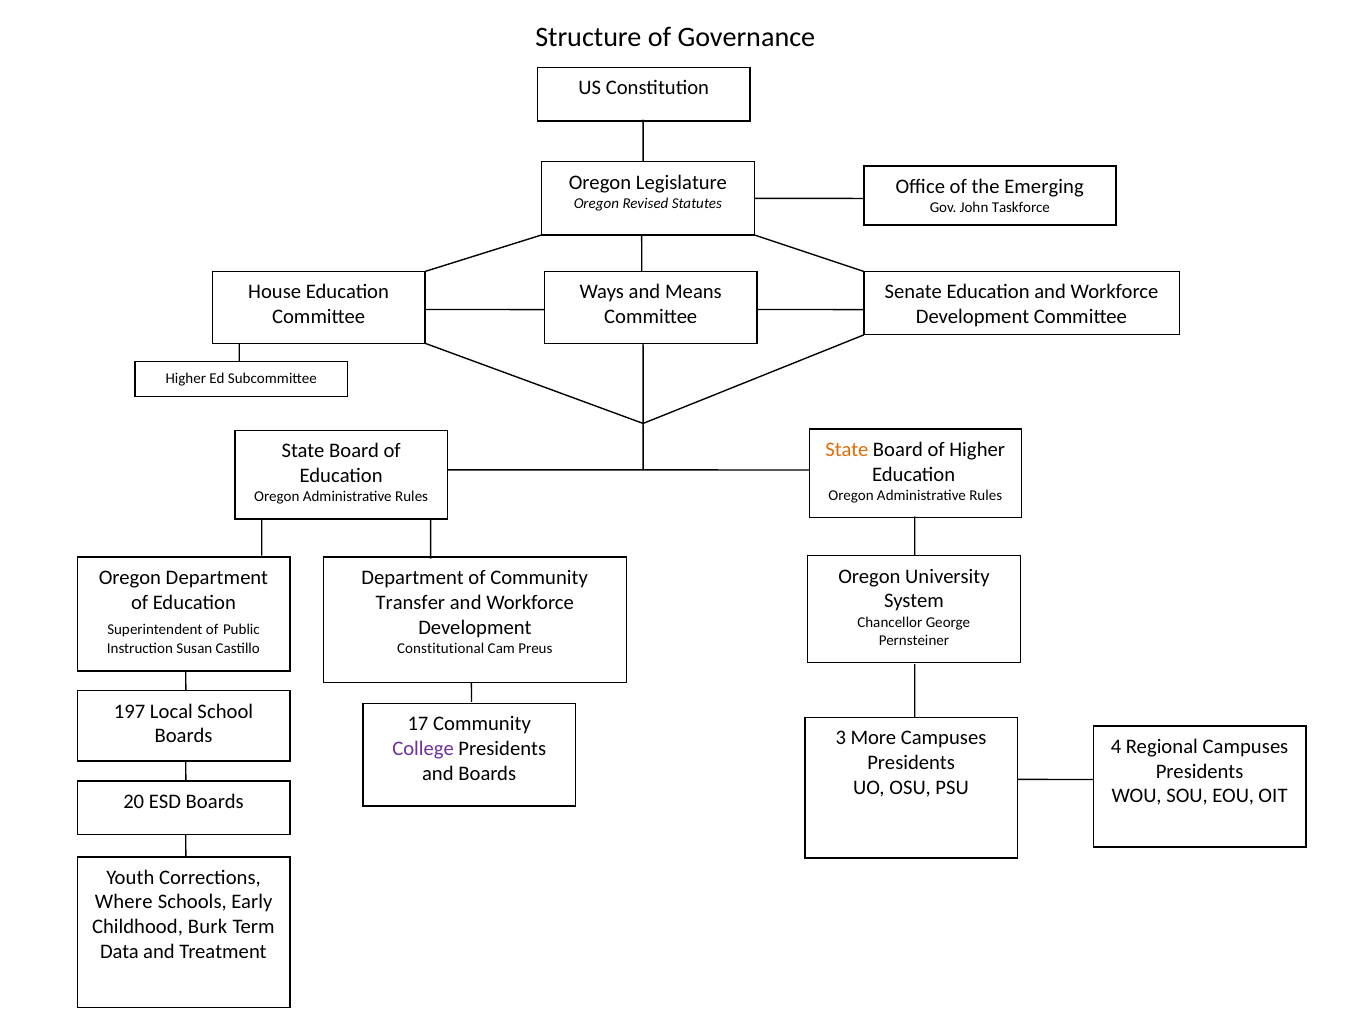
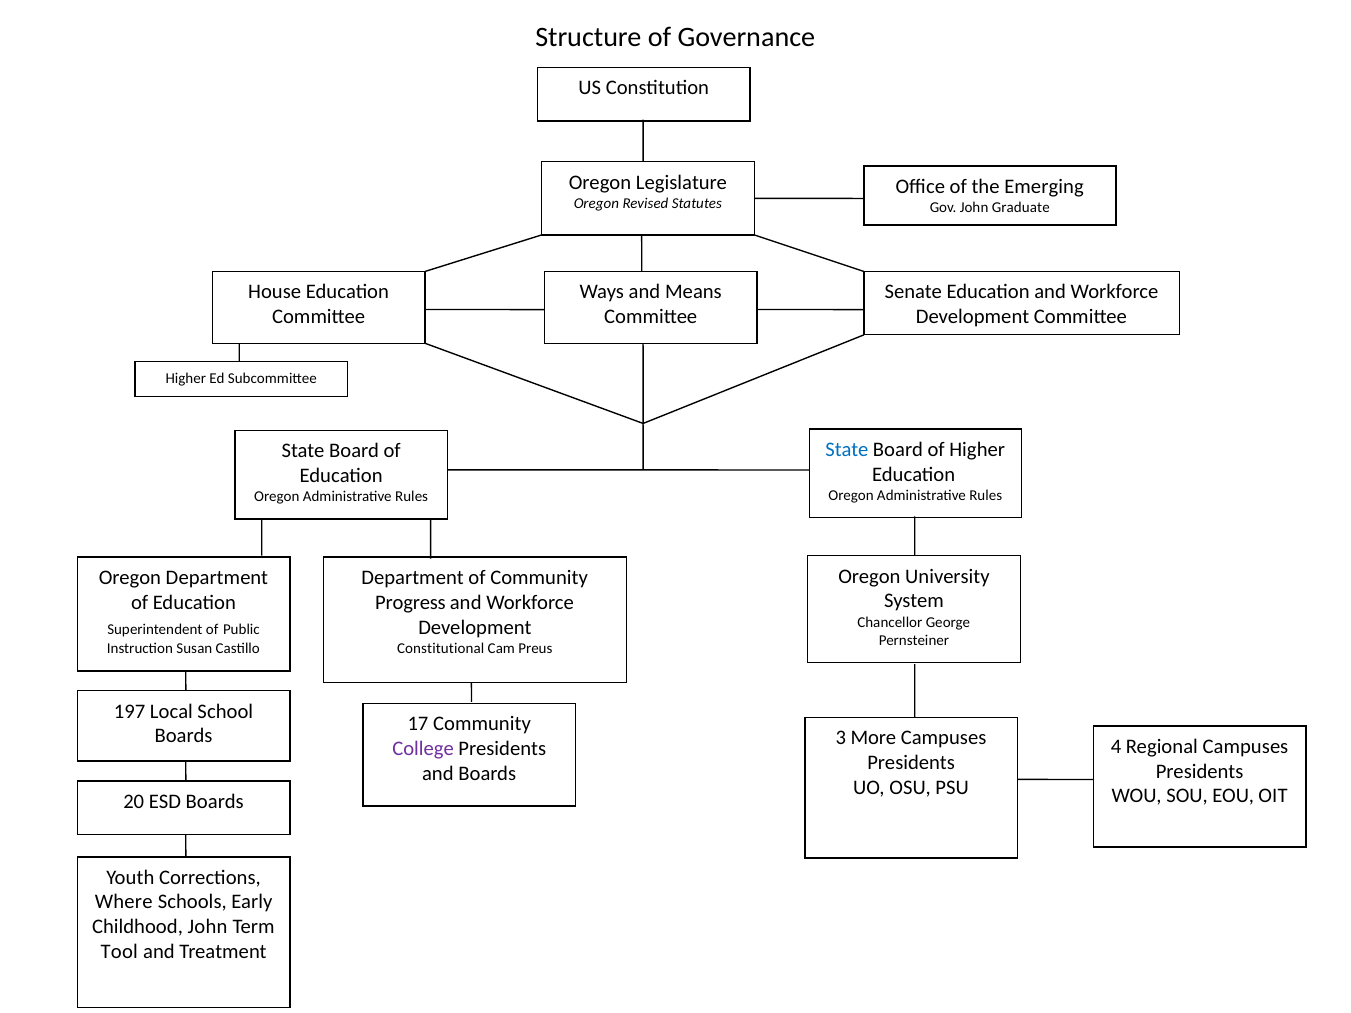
Taskforce: Taskforce -> Graduate
State at (847, 450) colour: orange -> blue
Transfer: Transfer -> Progress
Childhood Burk: Burk -> John
Data: Data -> Tool
